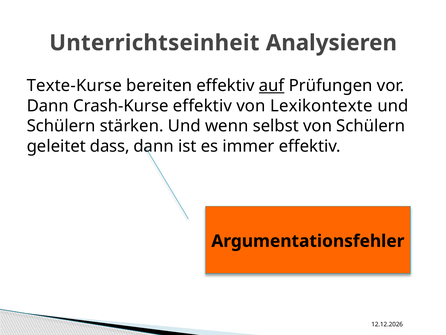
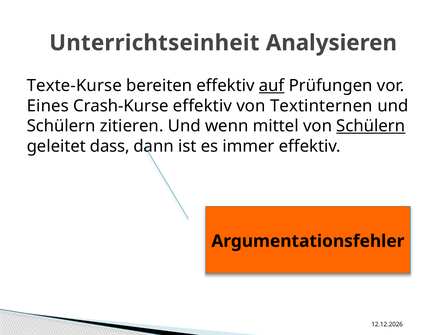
Dann at (48, 106): Dann -> Eines
Lexikontexte: Lexikontexte -> Textinternen
stärken: stärken -> zitieren
selbst: selbst -> mittel
Schülern at (371, 126) underline: none -> present
